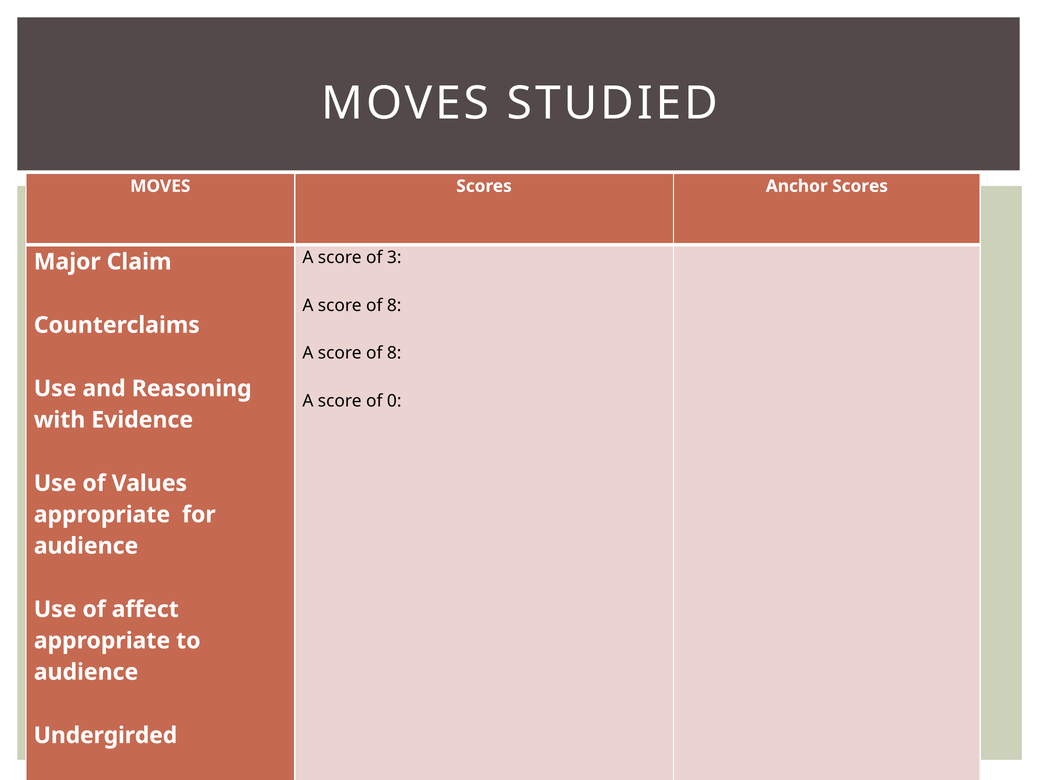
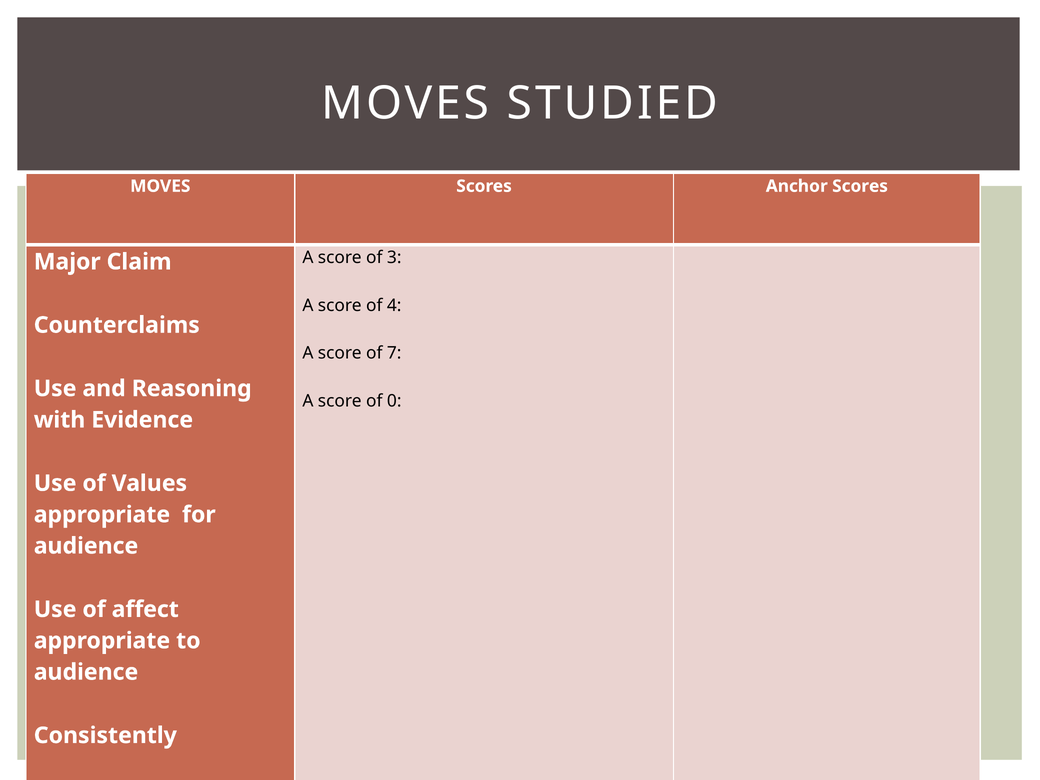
8 at (394, 305): 8 -> 4
8 at (394, 353): 8 -> 7
Undergirded: Undergirded -> Consistently
